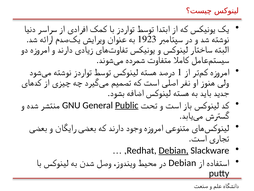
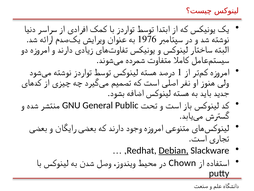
1923: 1923 -> 1976
Public underline: present -> none
Debian at (182, 163): Debian -> Chown
